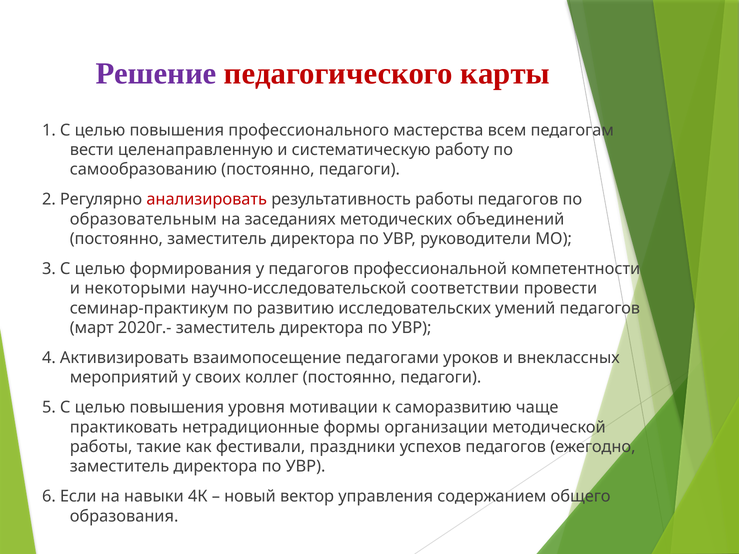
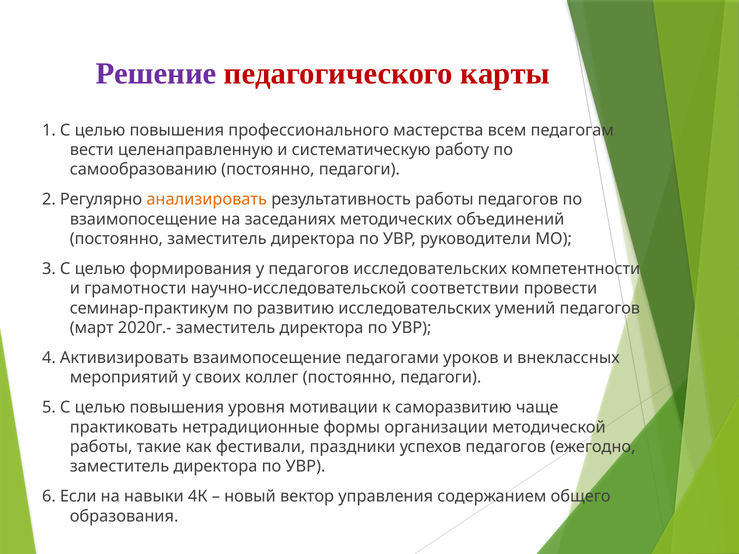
анализировать colour: red -> orange
образовательным at (143, 219): образовательным -> взаимопосещение
педагогов профессиональной: профессиональной -> исследовательских
некоторыми: некоторыми -> грамотности
